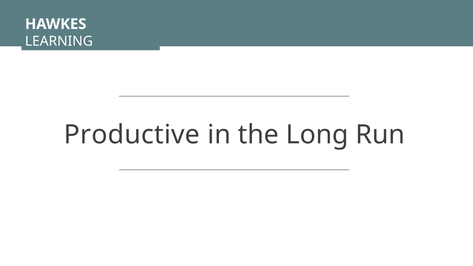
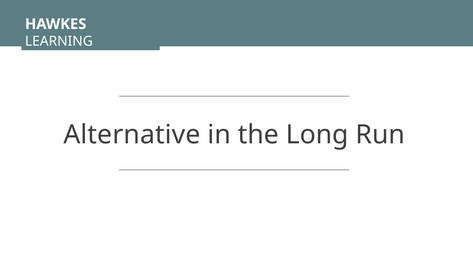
Productive: Productive -> Alternative
